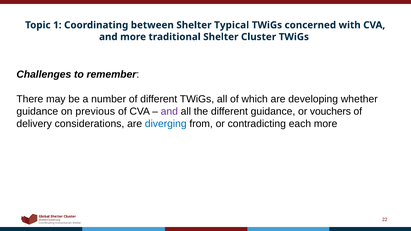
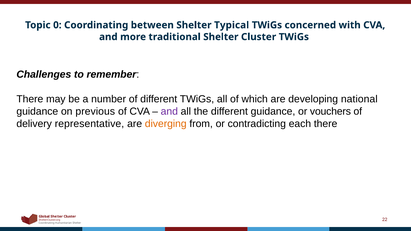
1: 1 -> 0
whether: whether -> national
considerations: considerations -> representative
diverging colour: blue -> orange
each more: more -> there
